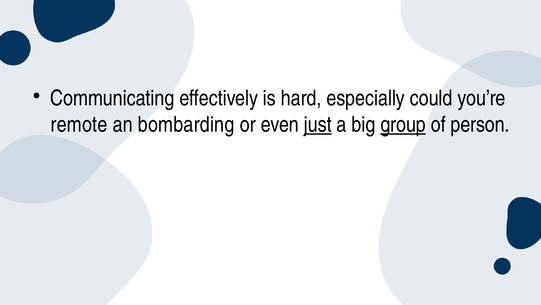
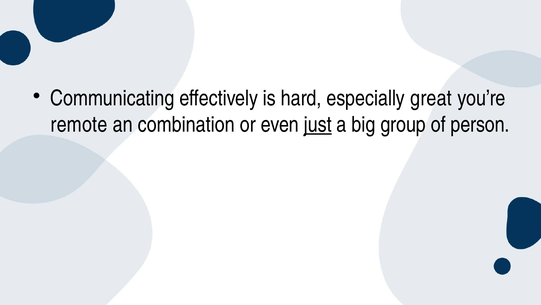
could: could -> great
bombarding: bombarding -> combination
group underline: present -> none
